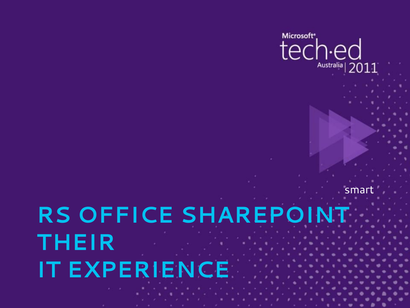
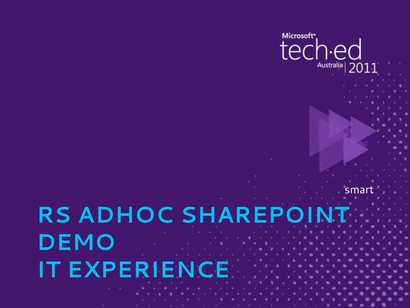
OFFICE: OFFICE -> ADHOC
THEIR: THEIR -> DEMO
